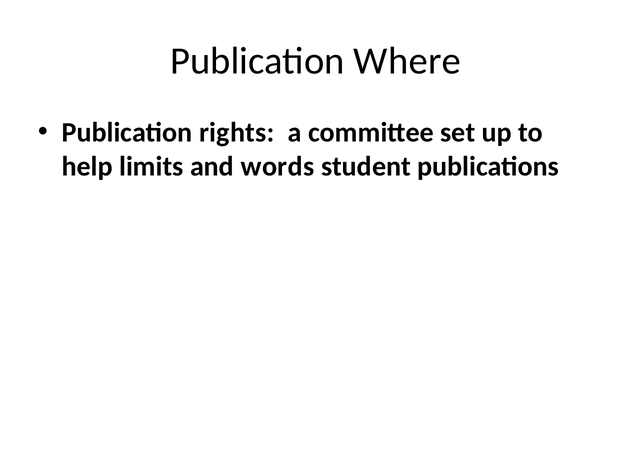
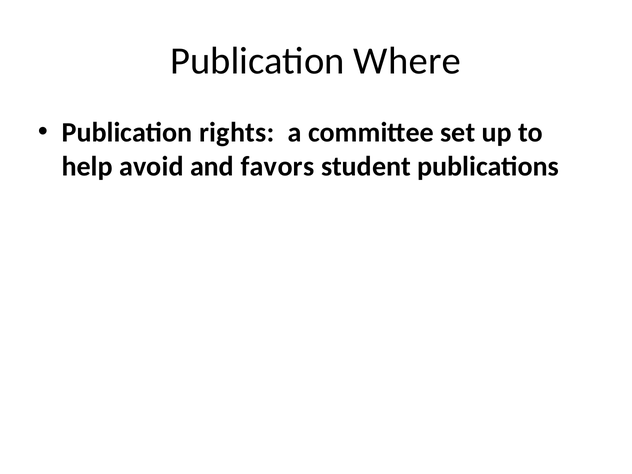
limits: limits -> avoid
words: words -> favors
